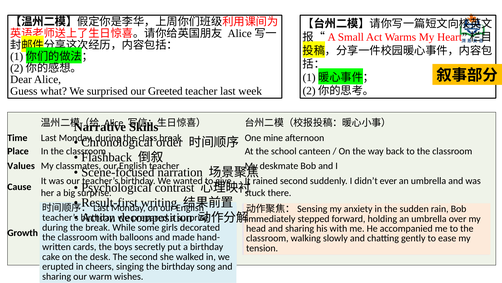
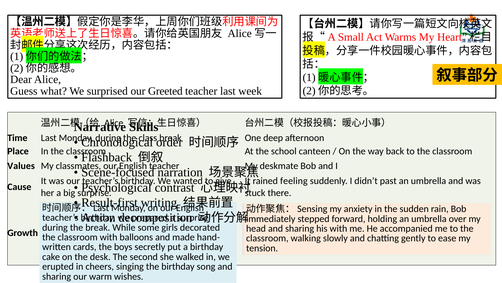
mine: mine -> deep
rained second: second -> feeling
ever: ever -> past
